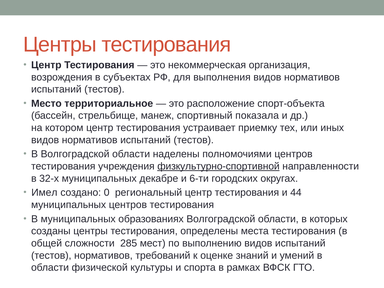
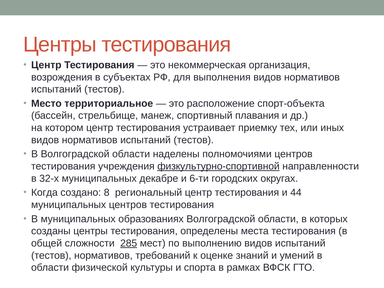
показала: показала -> плавания
Имел: Имел -> Когда
0: 0 -> 8
285 underline: none -> present
